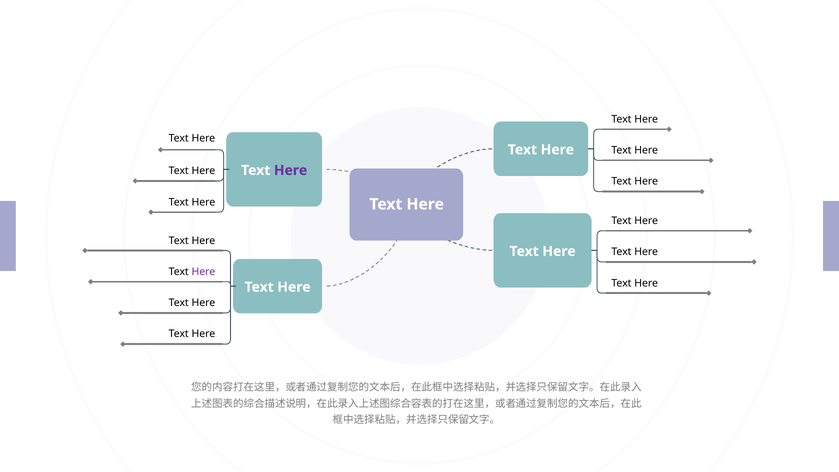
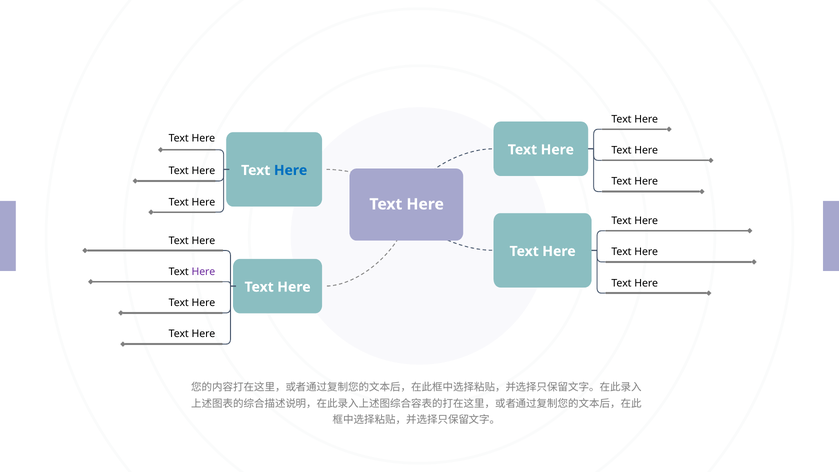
Here at (291, 170) colour: purple -> blue
